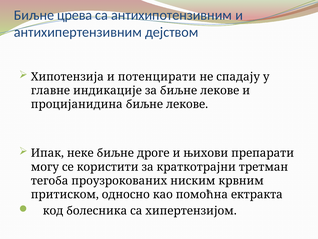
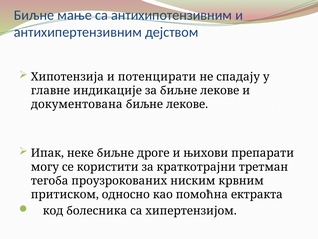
црева: црева -> мање
процијанидина: процијанидина -> документована
